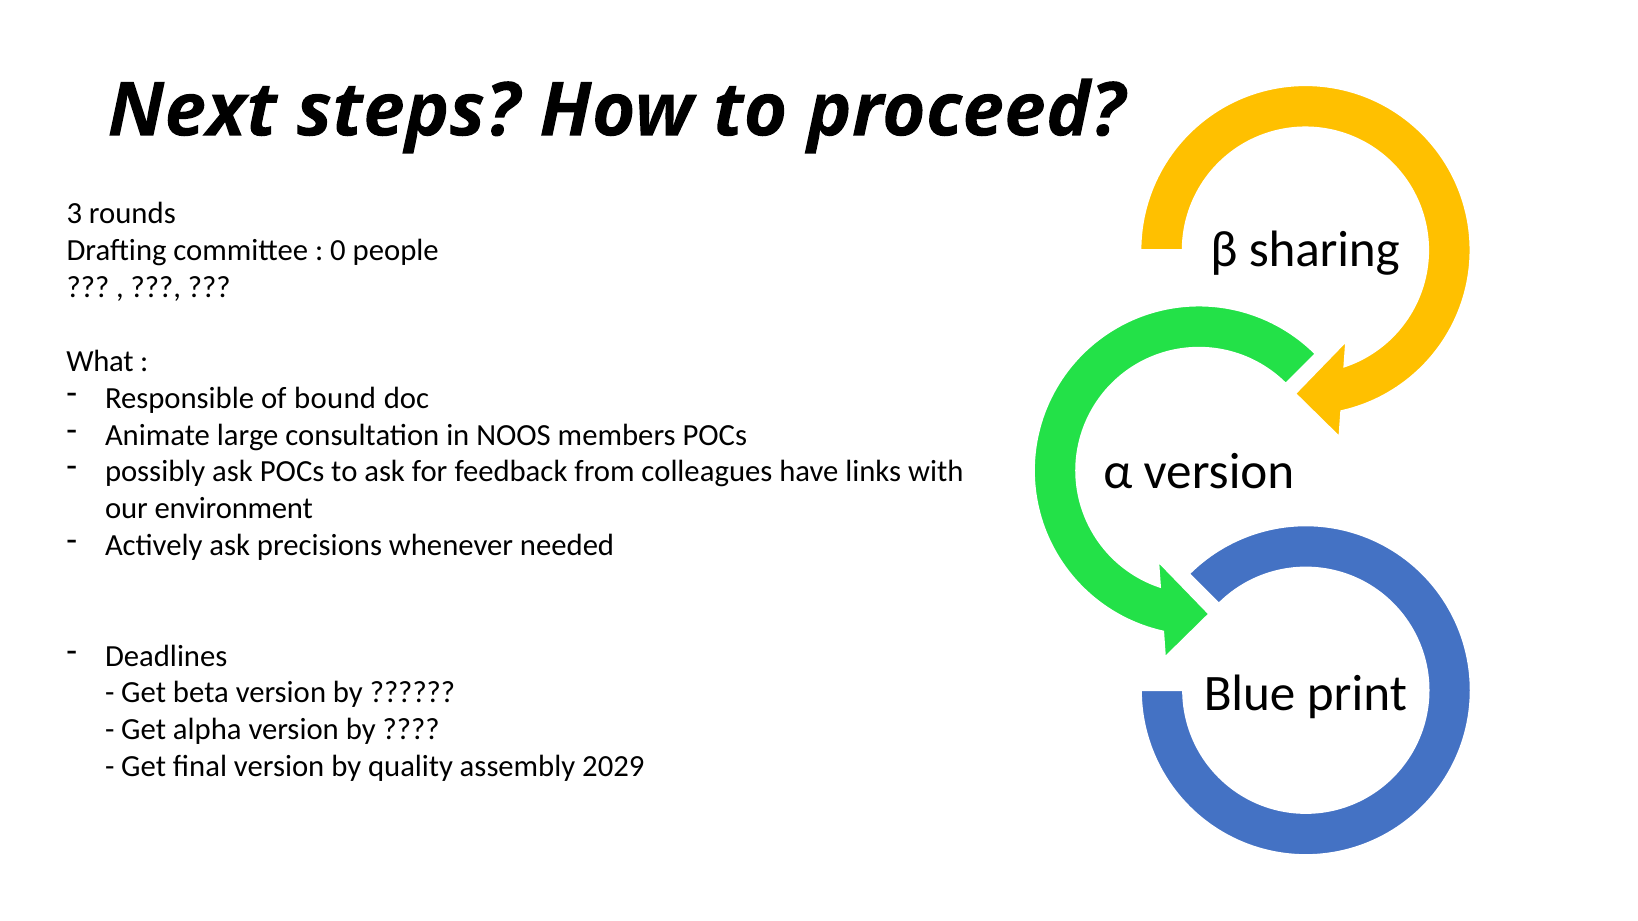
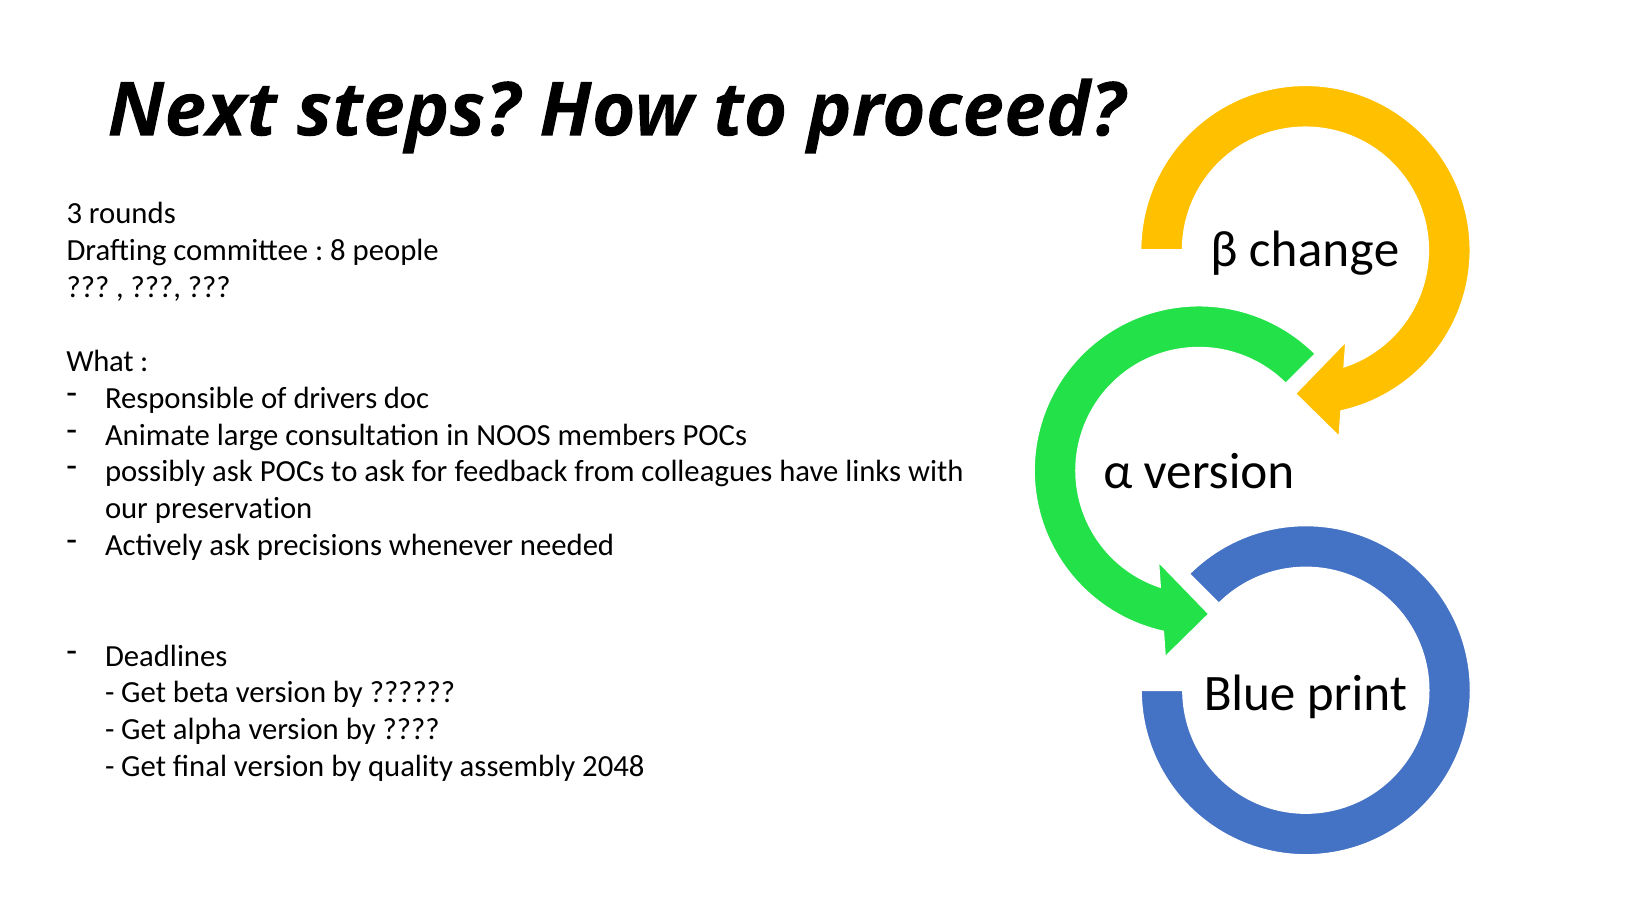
sharing: sharing -> change
0: 0 -> 8
bound: bound -> drivers
environment: environment -> preservation
2029: 2029 -> 2048
